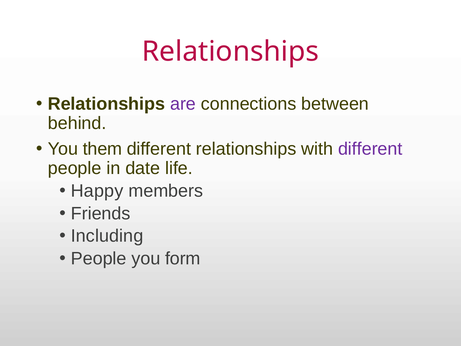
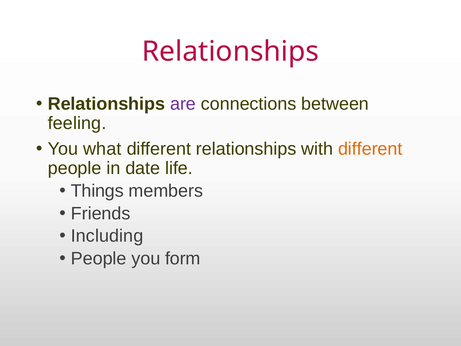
behind: behind -> feeling
them: them -> what
different at (370, 149) colour: purple -> orange
Happy: Happy -> Things
